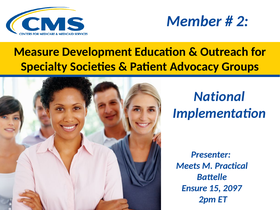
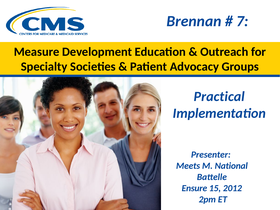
Member: Member -> Brennan
2: 2 -> 7
National: National -> Practical
Practical: Practical -> National
2097: 2097 -> 2012
